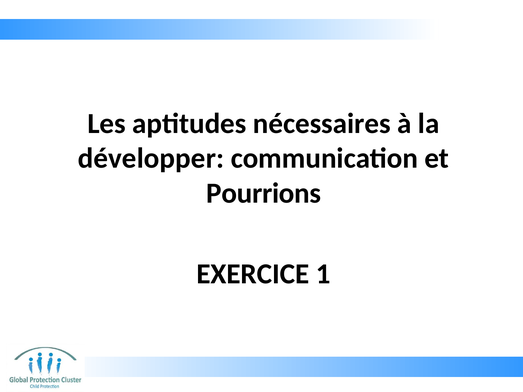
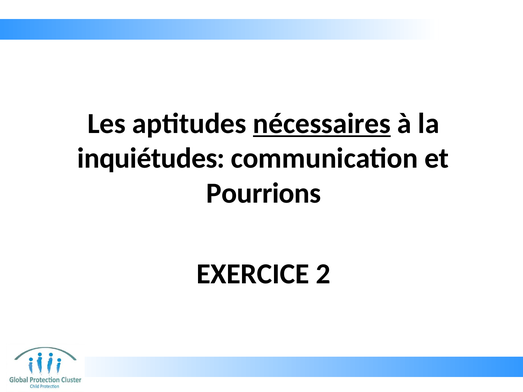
nécessaires underline: none -> present
développer: développer -> inquiétudes
1: 1 -> 2
